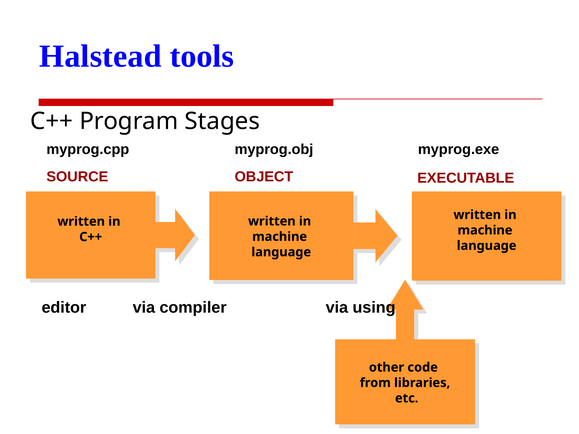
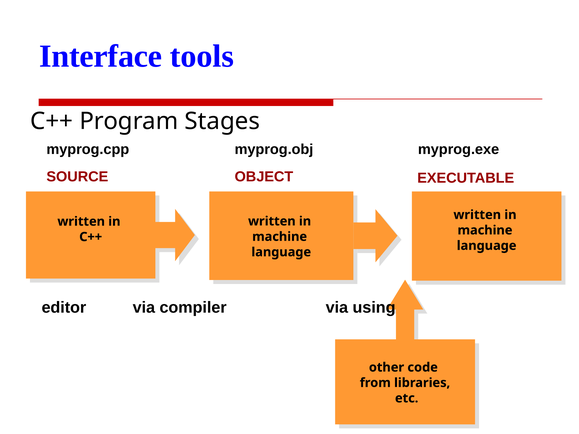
Halstead: Halstead -> Interface
